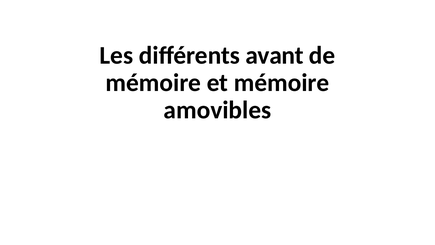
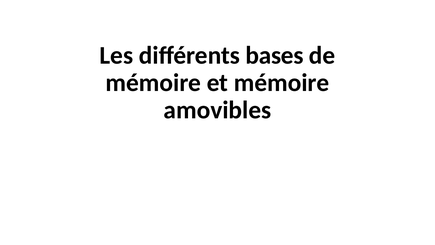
avant: avant -> bases
